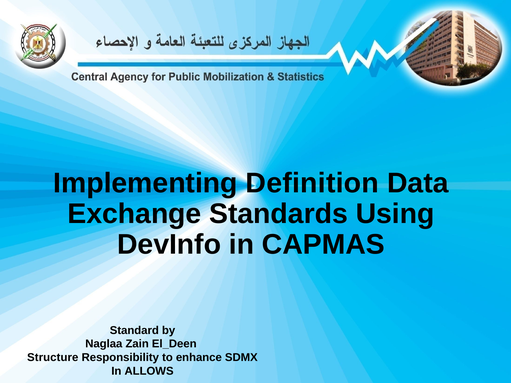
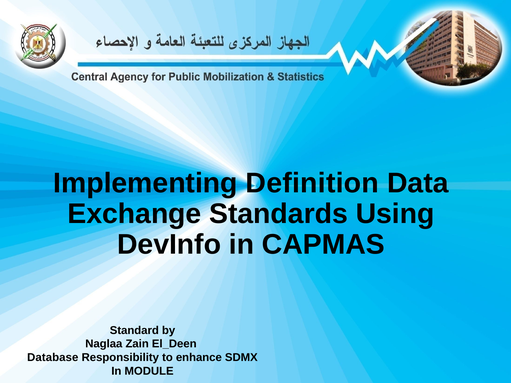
Structure: Structure -> Database
ALLOWS: ALLOWS -> MODULE
